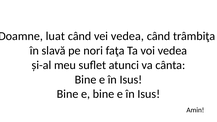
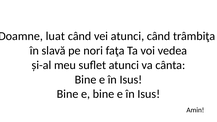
vei vedea: vedea -> atunci
